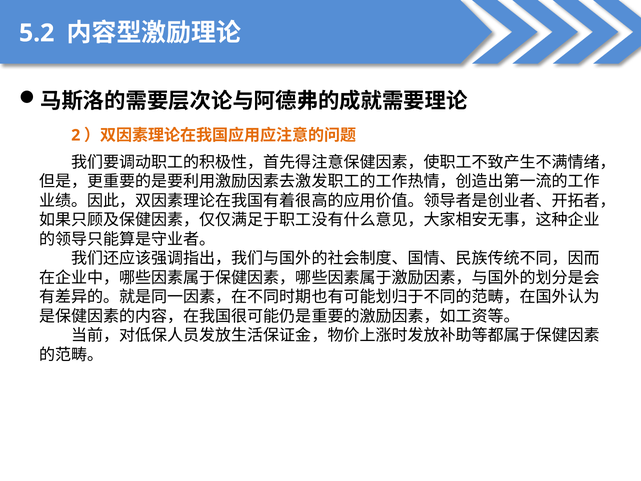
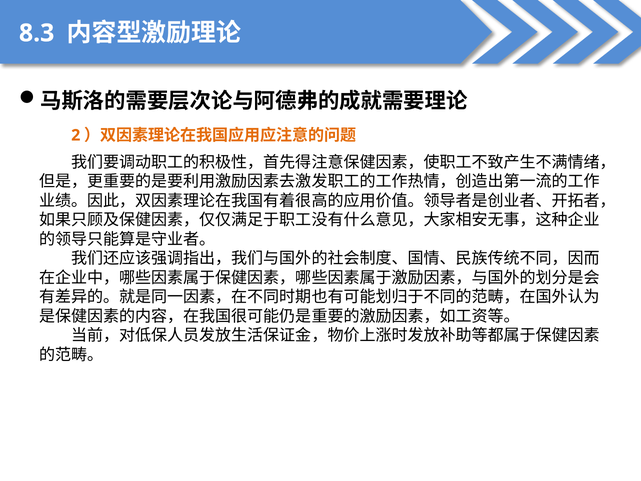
5.2: 5.2 -> 8.3
